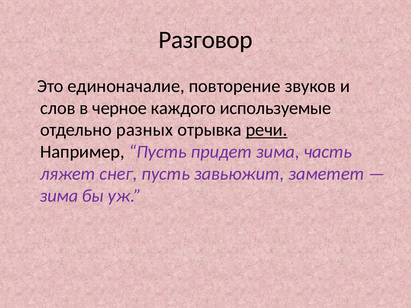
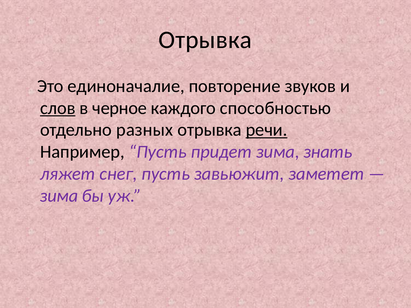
Разговор at (206, 40): Разговор -> Отрывка
слов underline: none -> present
используемые: используемые -> способностью
часть: часть -> знать
